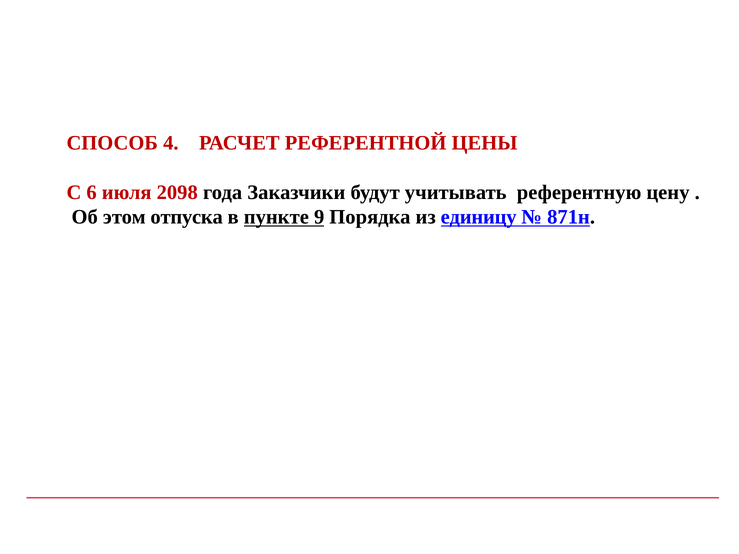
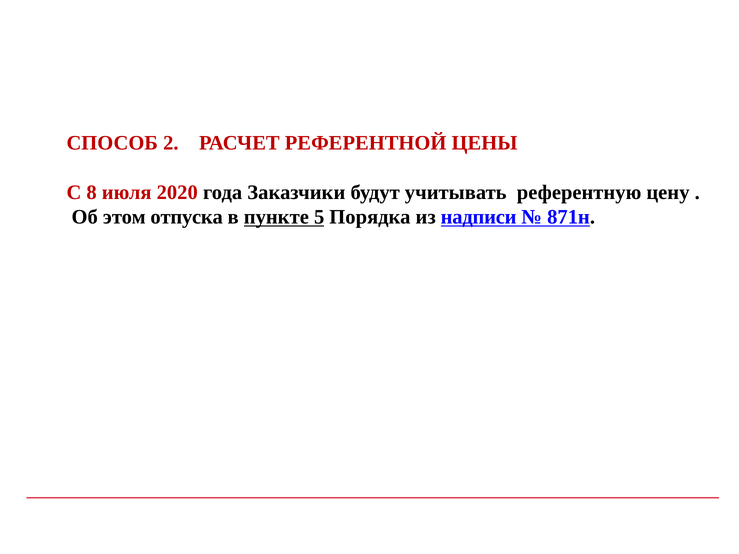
4: 4 -> 2
6: 6 -> 8
2098: 2098 -> 2020
9: 9 -> 5
единицу: единицу -> надписи
